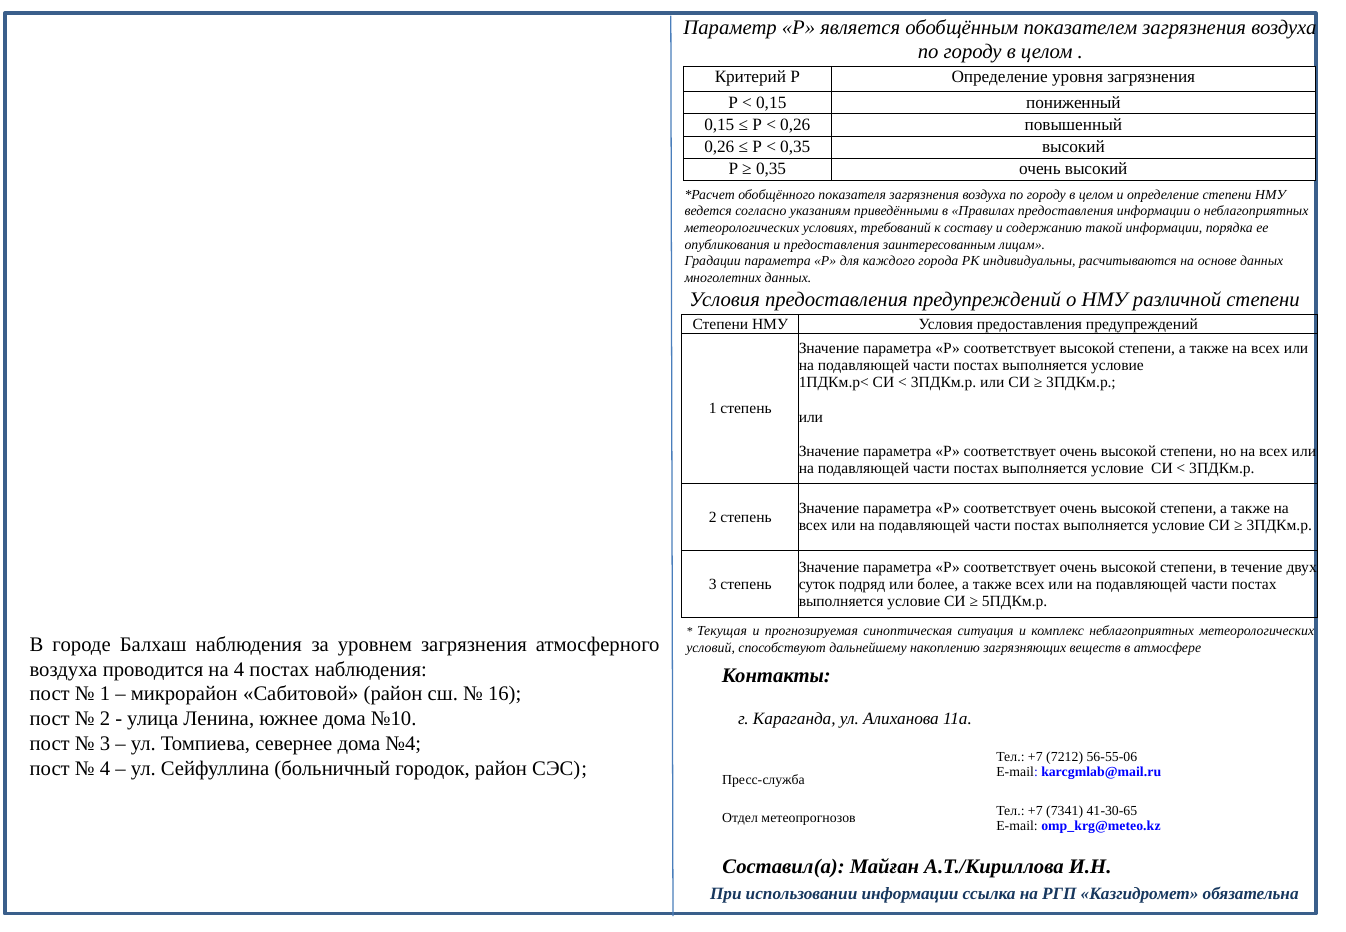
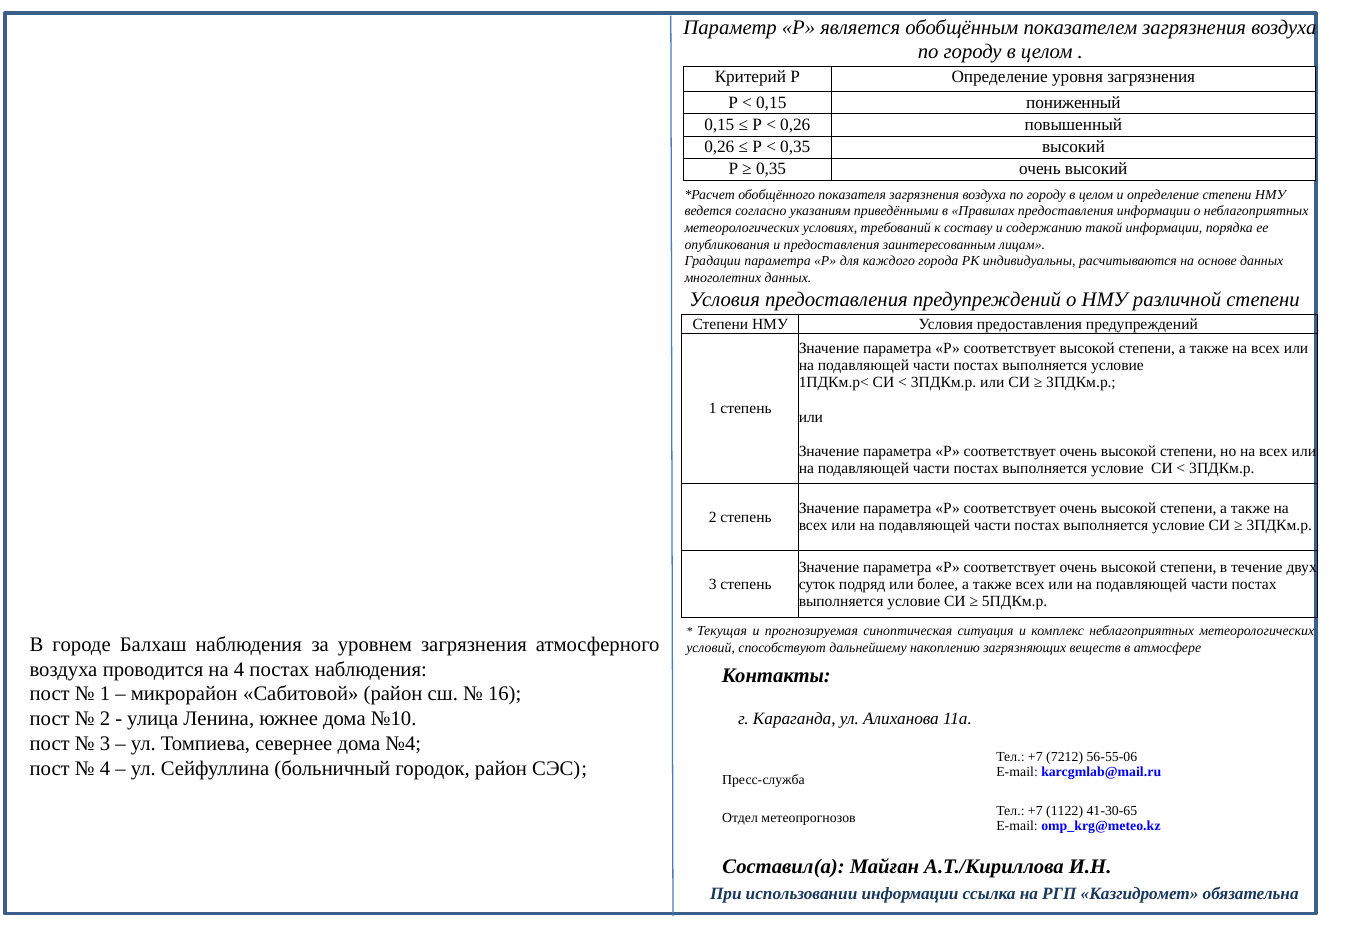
7341: 7341 -> 1122
